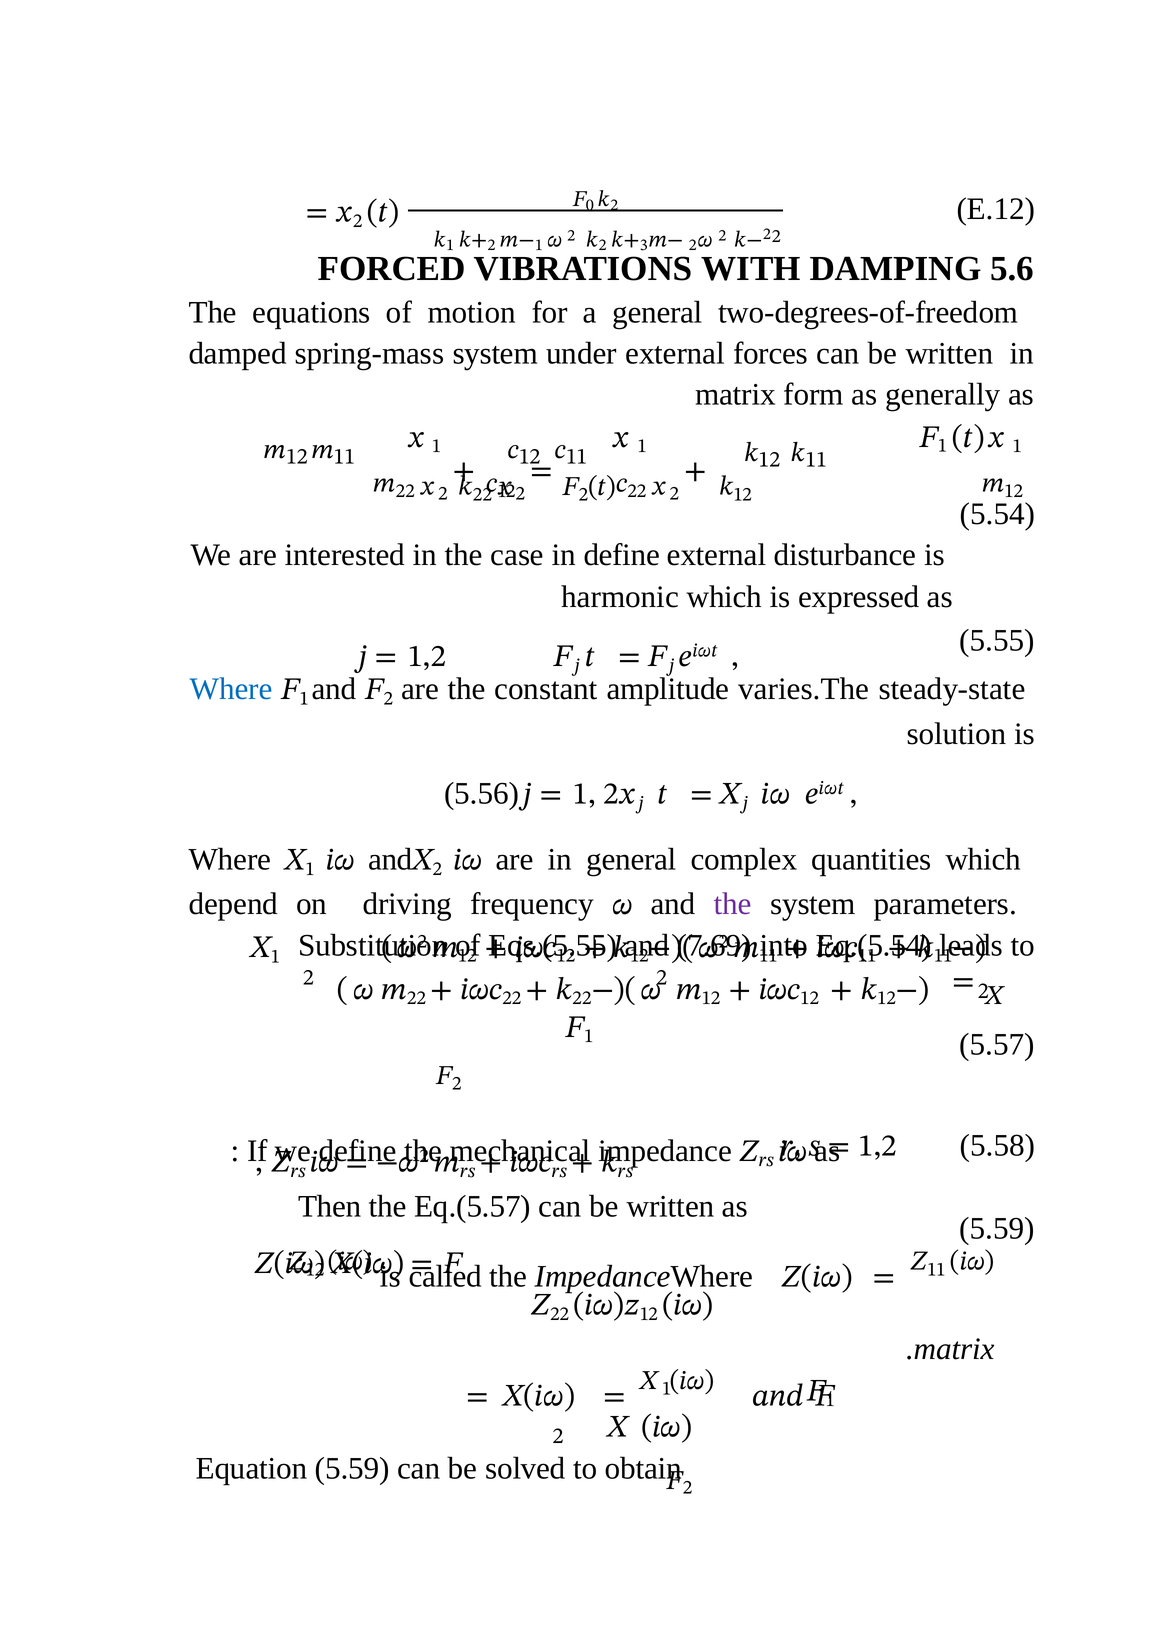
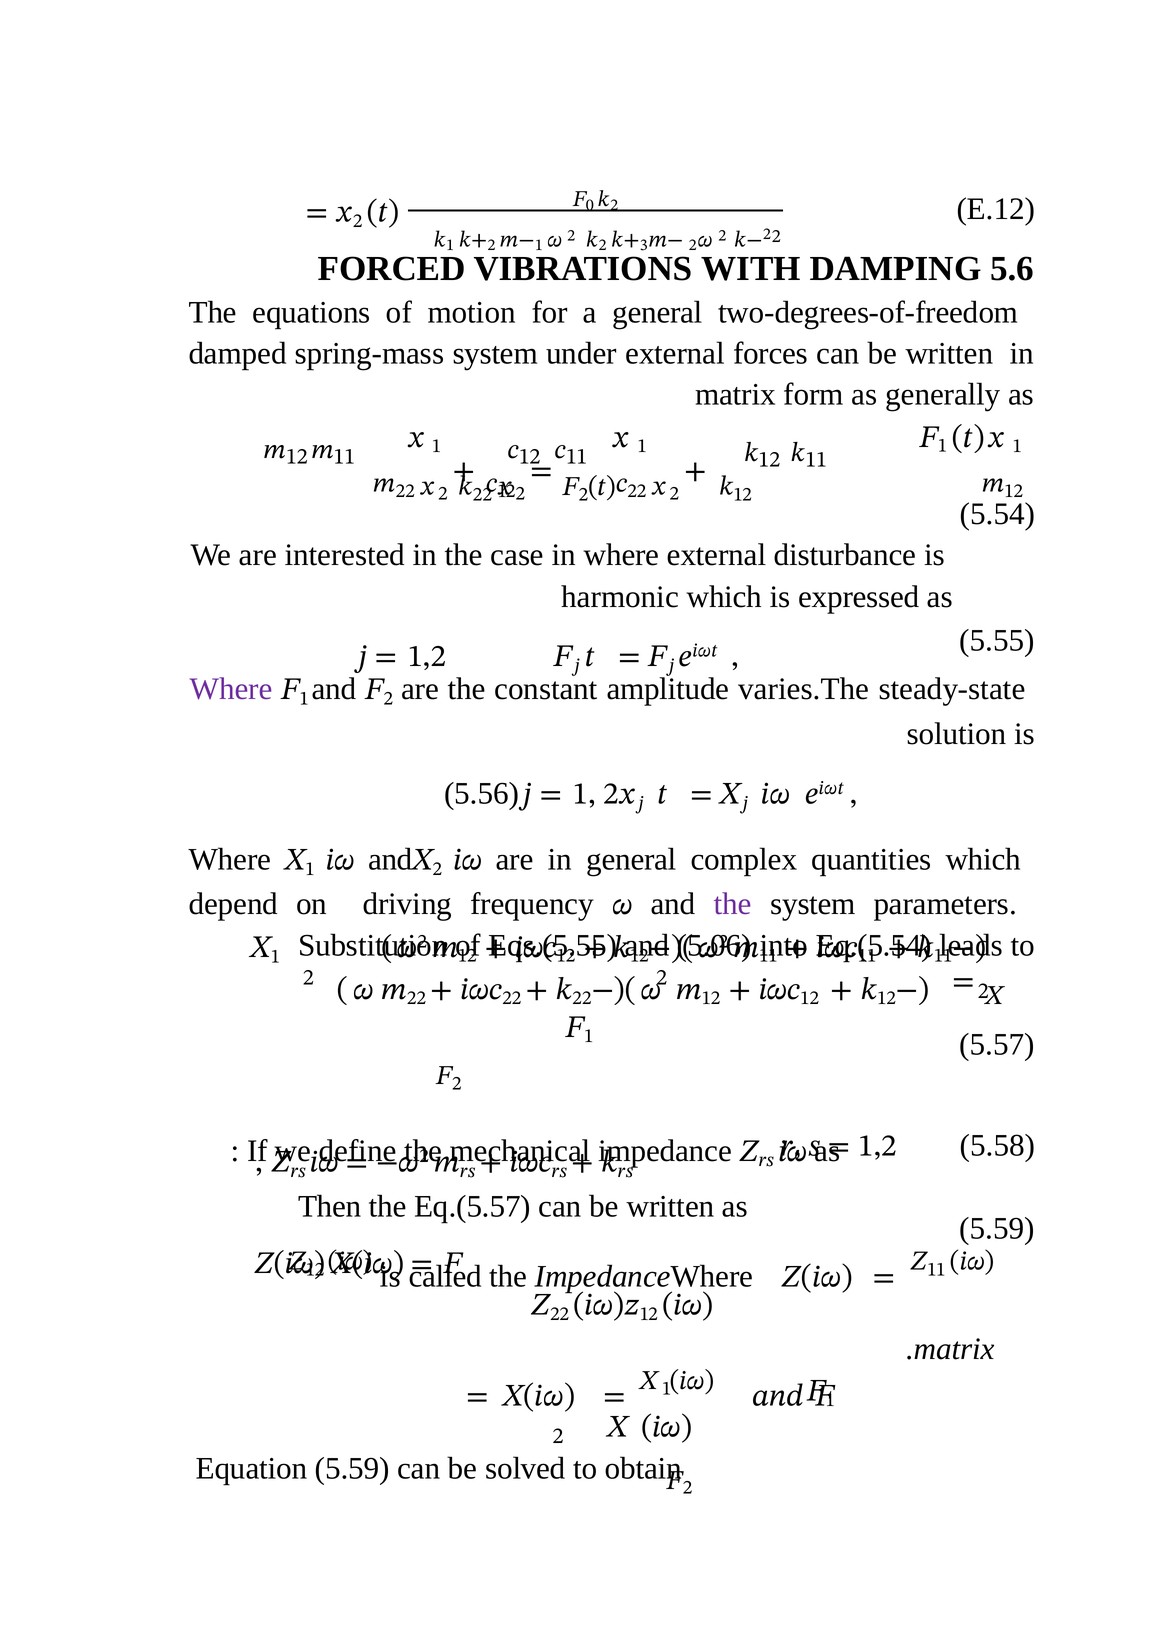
in define: define -> where
Where at (231, 689) colour: blue -> purple
7.69: 7.69 -> 5.06
